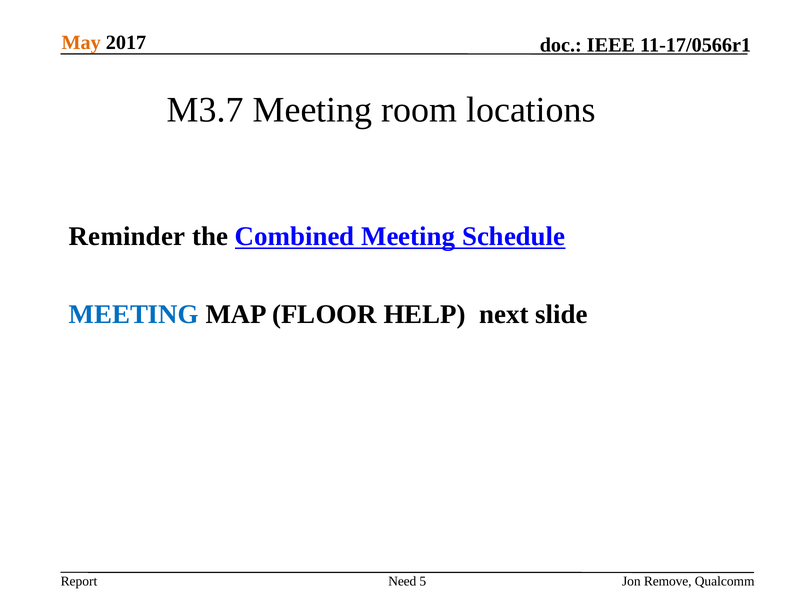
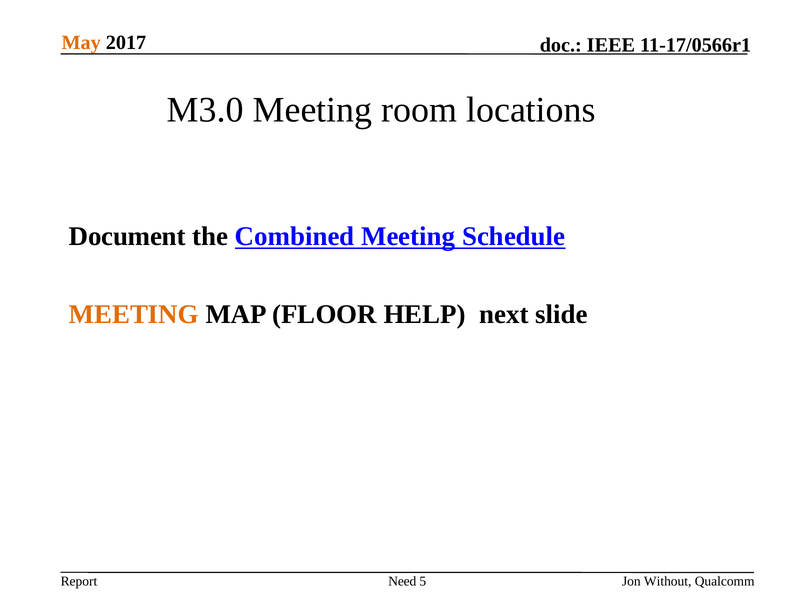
M3.7: M3.7 -> M3.0
Reminder: Reminder -> Document
MEETING at (134, 314) colour: blue -> orange
Remove: Remove -> Without
